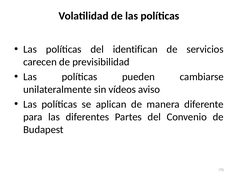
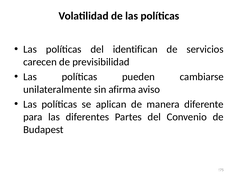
vídeos: vídeos -> afirma
